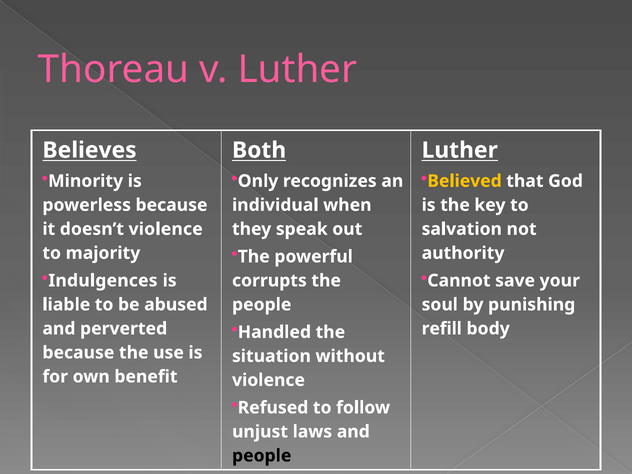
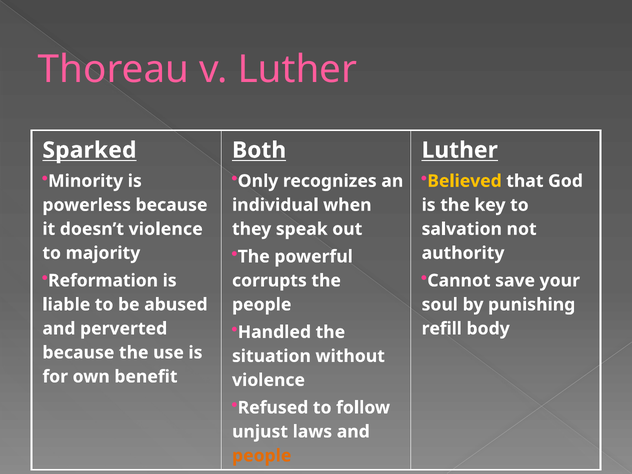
Believes: Believes -> Sparked
Indulgences: Indulgences -> Reformation
people at (262, 456) colour: black -> orange
